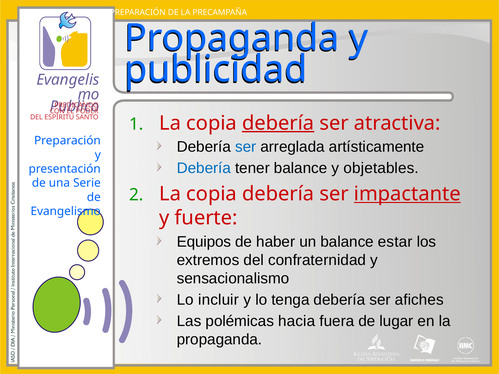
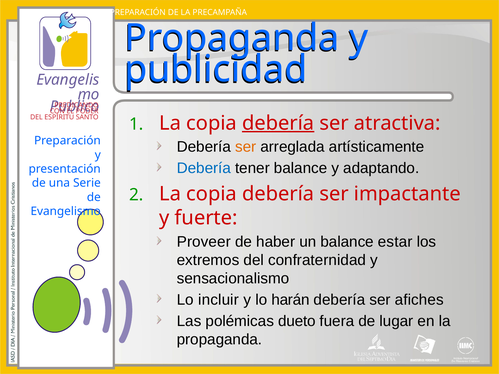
ser at (246, 147) colour: blue -> orange
objetables: objetables -> adaptando
impactante underline: present -> none
Equipos: Equipos -> Proveer
tenga: tenga -> harán
hacia: hacia -> dueto
